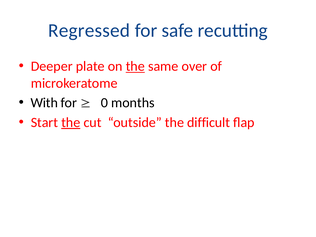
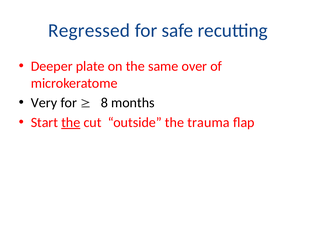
the at (135, 66) underline: present -> none
With: With -> Very
0: 0 -> 8
difficult: difficult -> trauma
